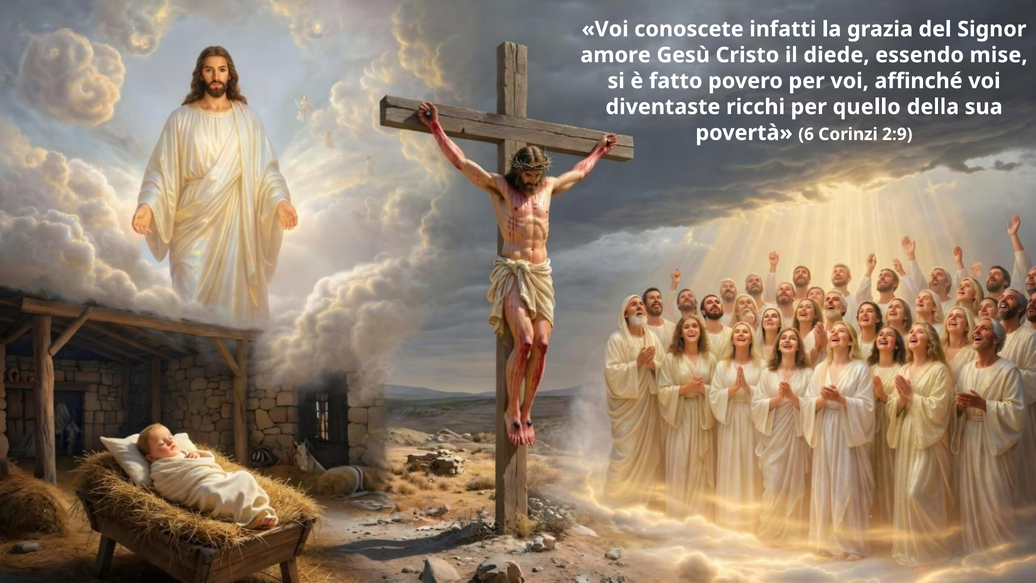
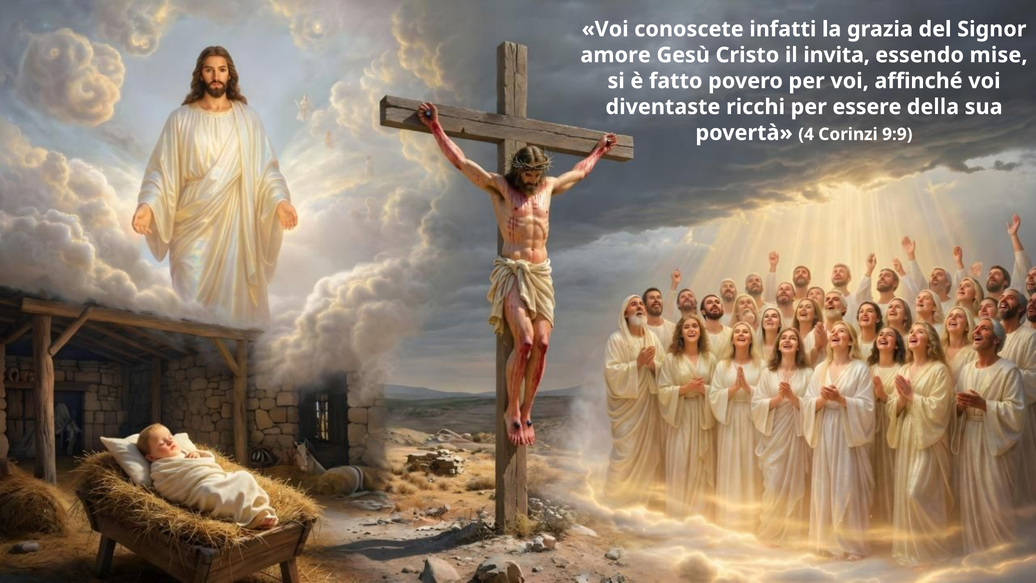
diede: diede -> invita
quello: quello -> essere
6: 6 -> 4
2:9: 2:9 -> 9:9
